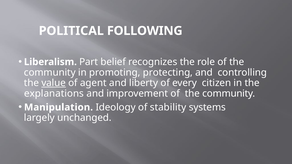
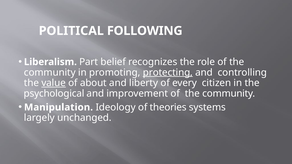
protecting underline: none -> present
agent: agent -> about
explanations: explanations -> psychological
stability: stability -> theories
